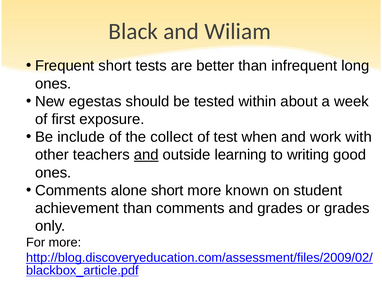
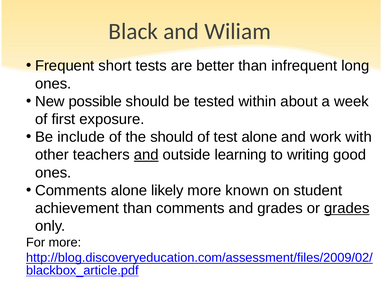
egestas: egestas -> possible
the collect: collect -> should
test when: when -> alone
alone short: short -> likely
grades at (347, 209) underline: none -> present
